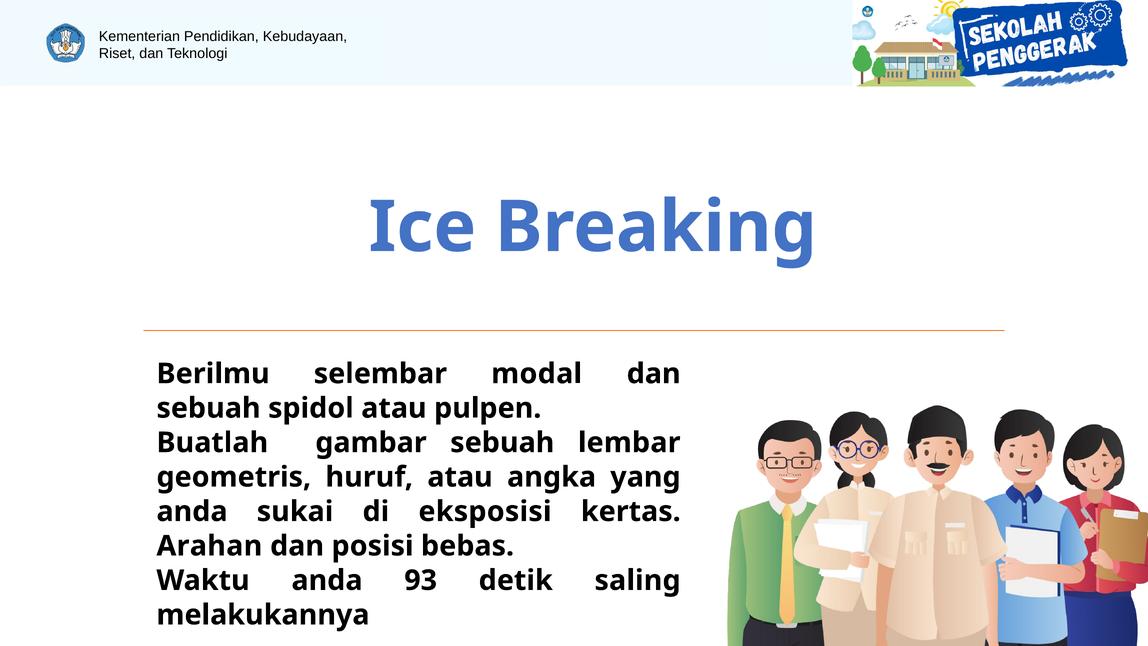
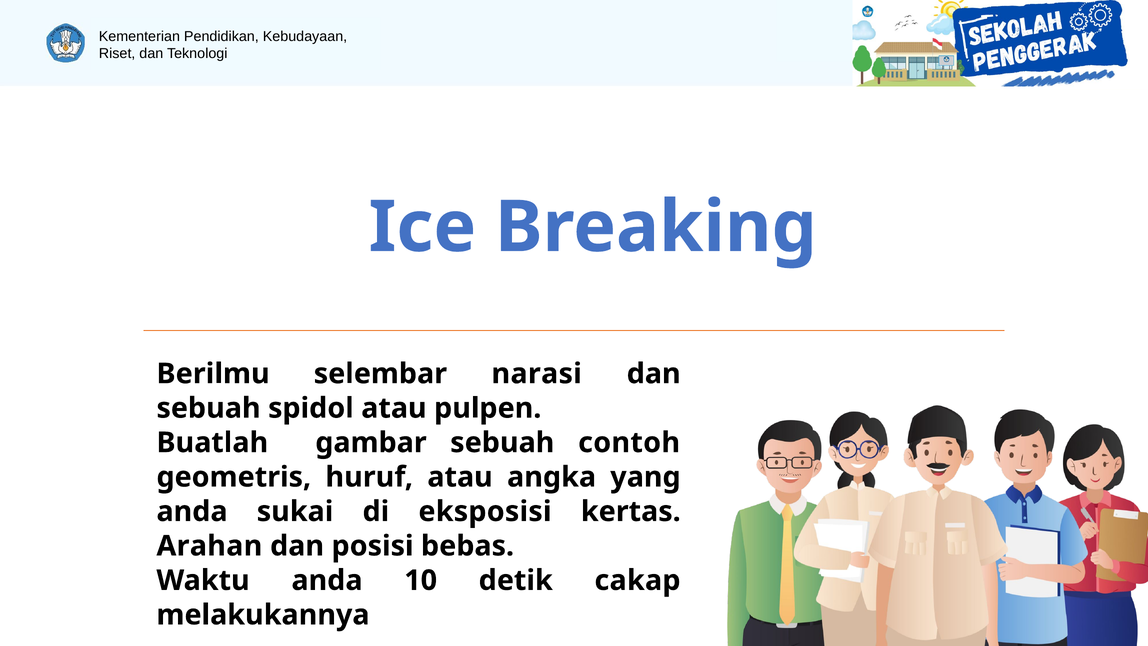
modal: modal -> narasi
lembar: lembar -> contoh
93: 93 -> 10
saling: saling -> cakap
